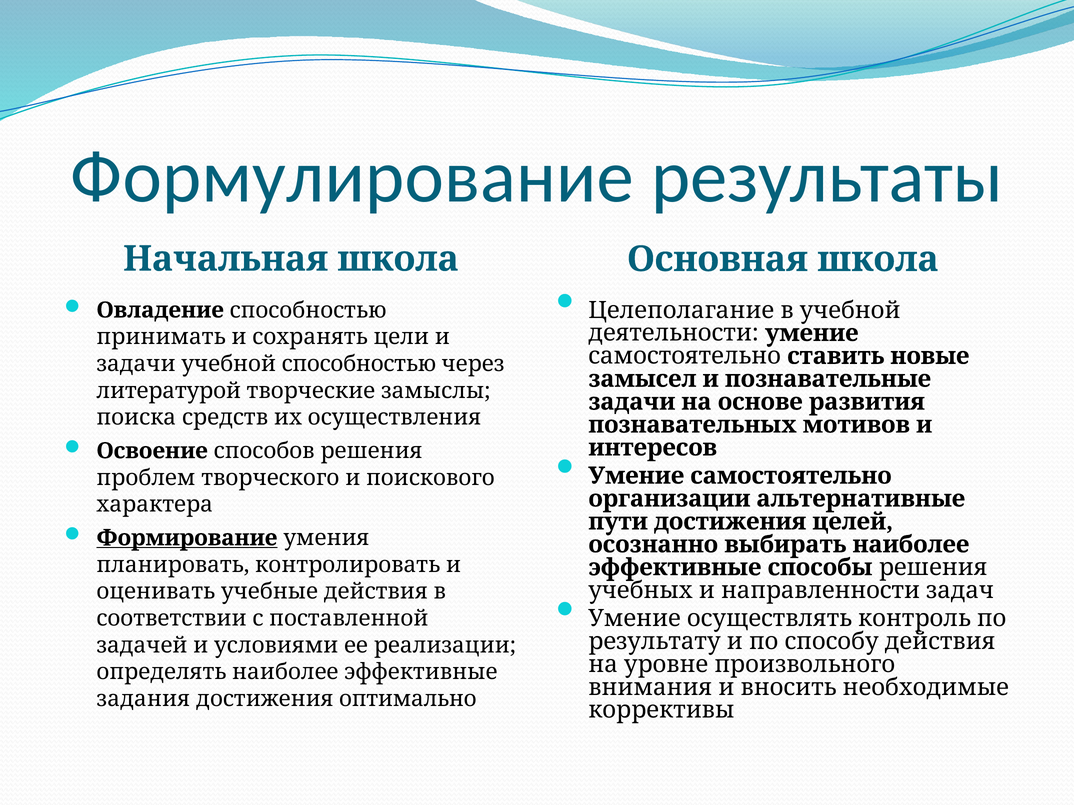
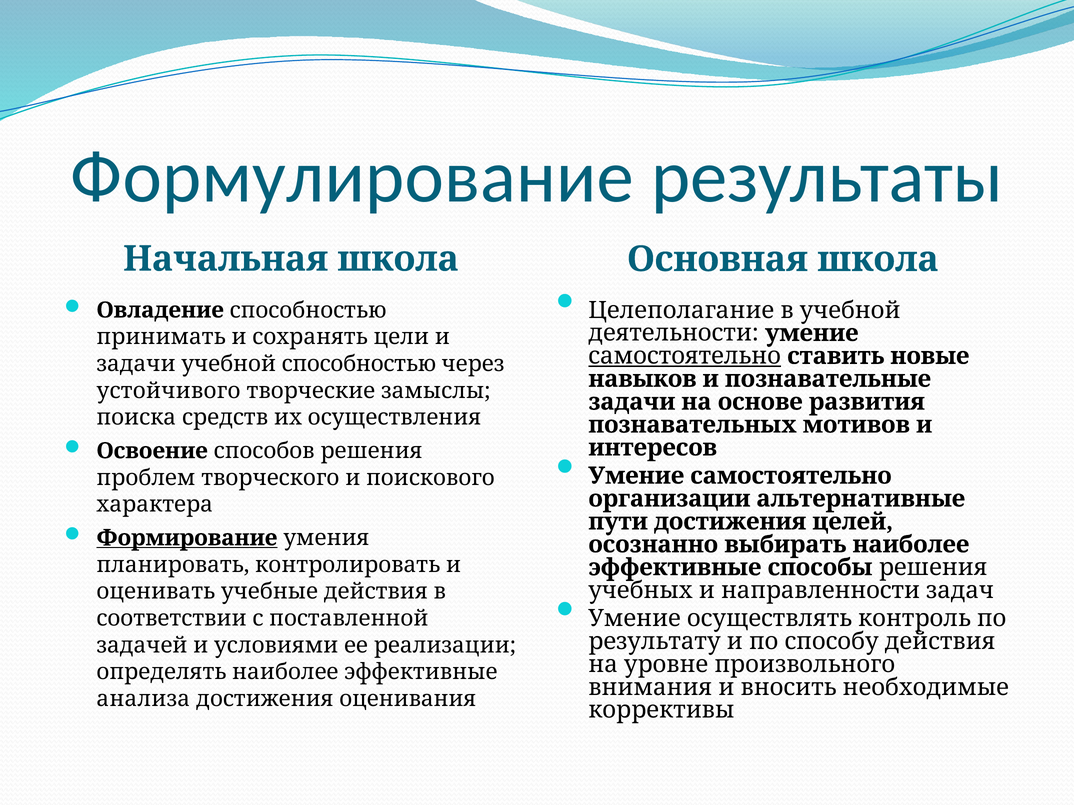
самостоятельно at (685, 356) underline: none -> present
замысел: замысел -> навыков
литературой: литературой -> устойчивого
задания: задания -> анализа
оптимально: оптимально -> оценивания
